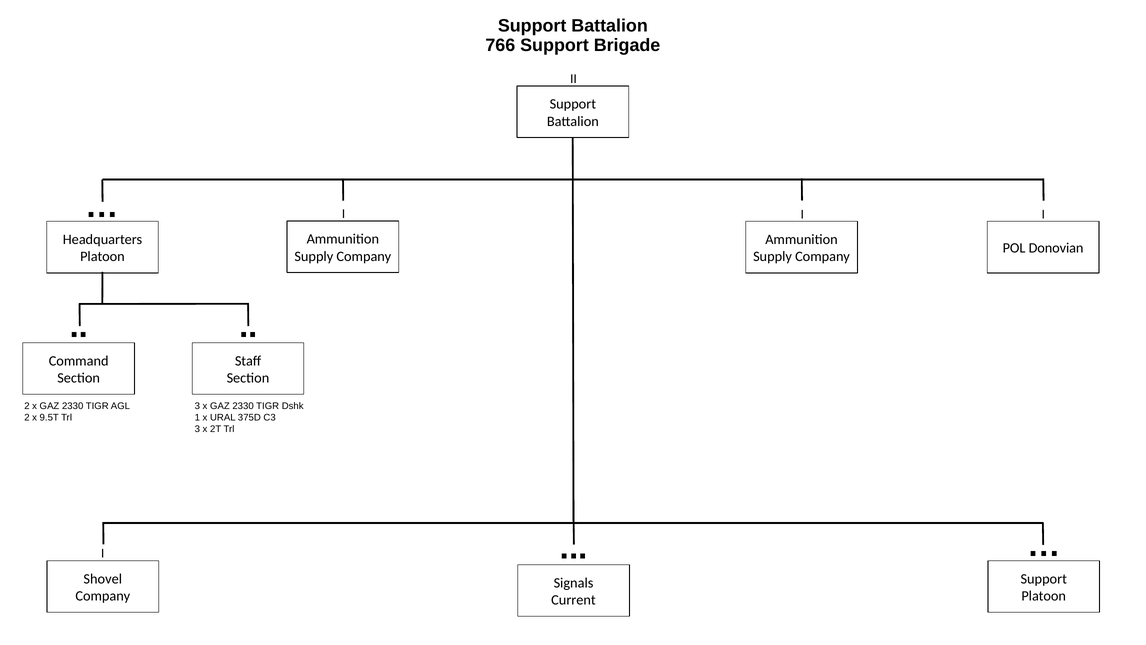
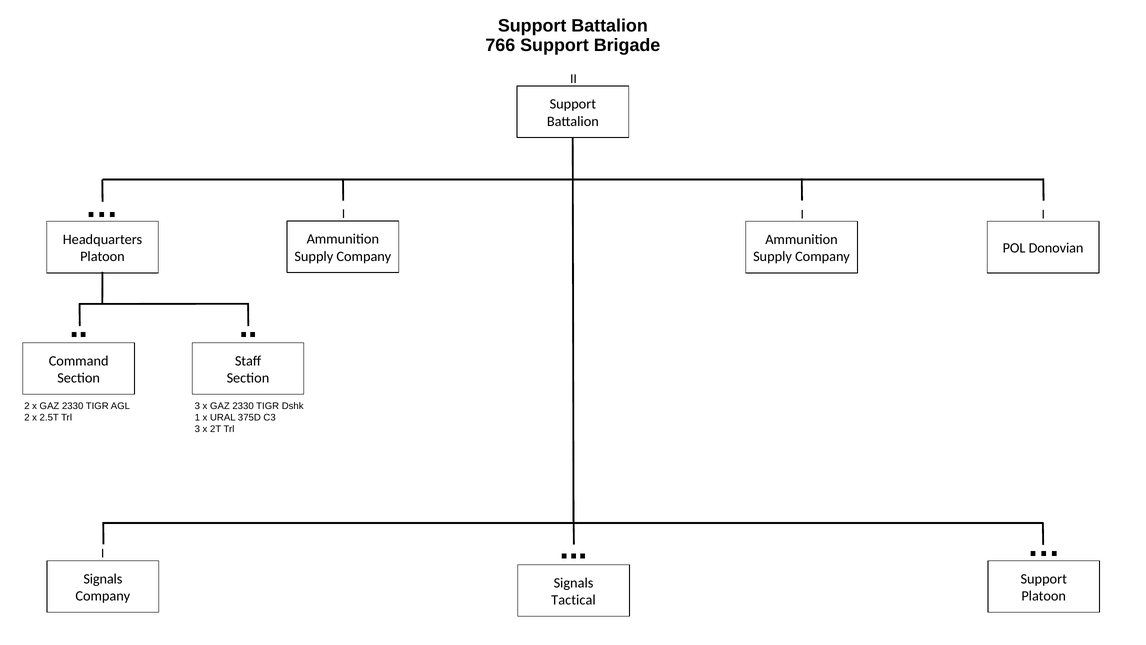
9.5T: 9.5T -> 2.5T
Shovel at (103, 579): Shovel -> Signals
Current: Current -> Tactical
